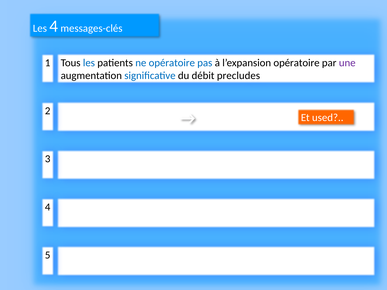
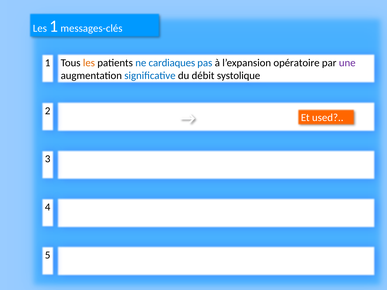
Les 4: 4 -> 1
les at (89, 63) colour: blue -> orange
ne opératoire: opératoire -> cardiaques
precludes: precludes -> systolique
